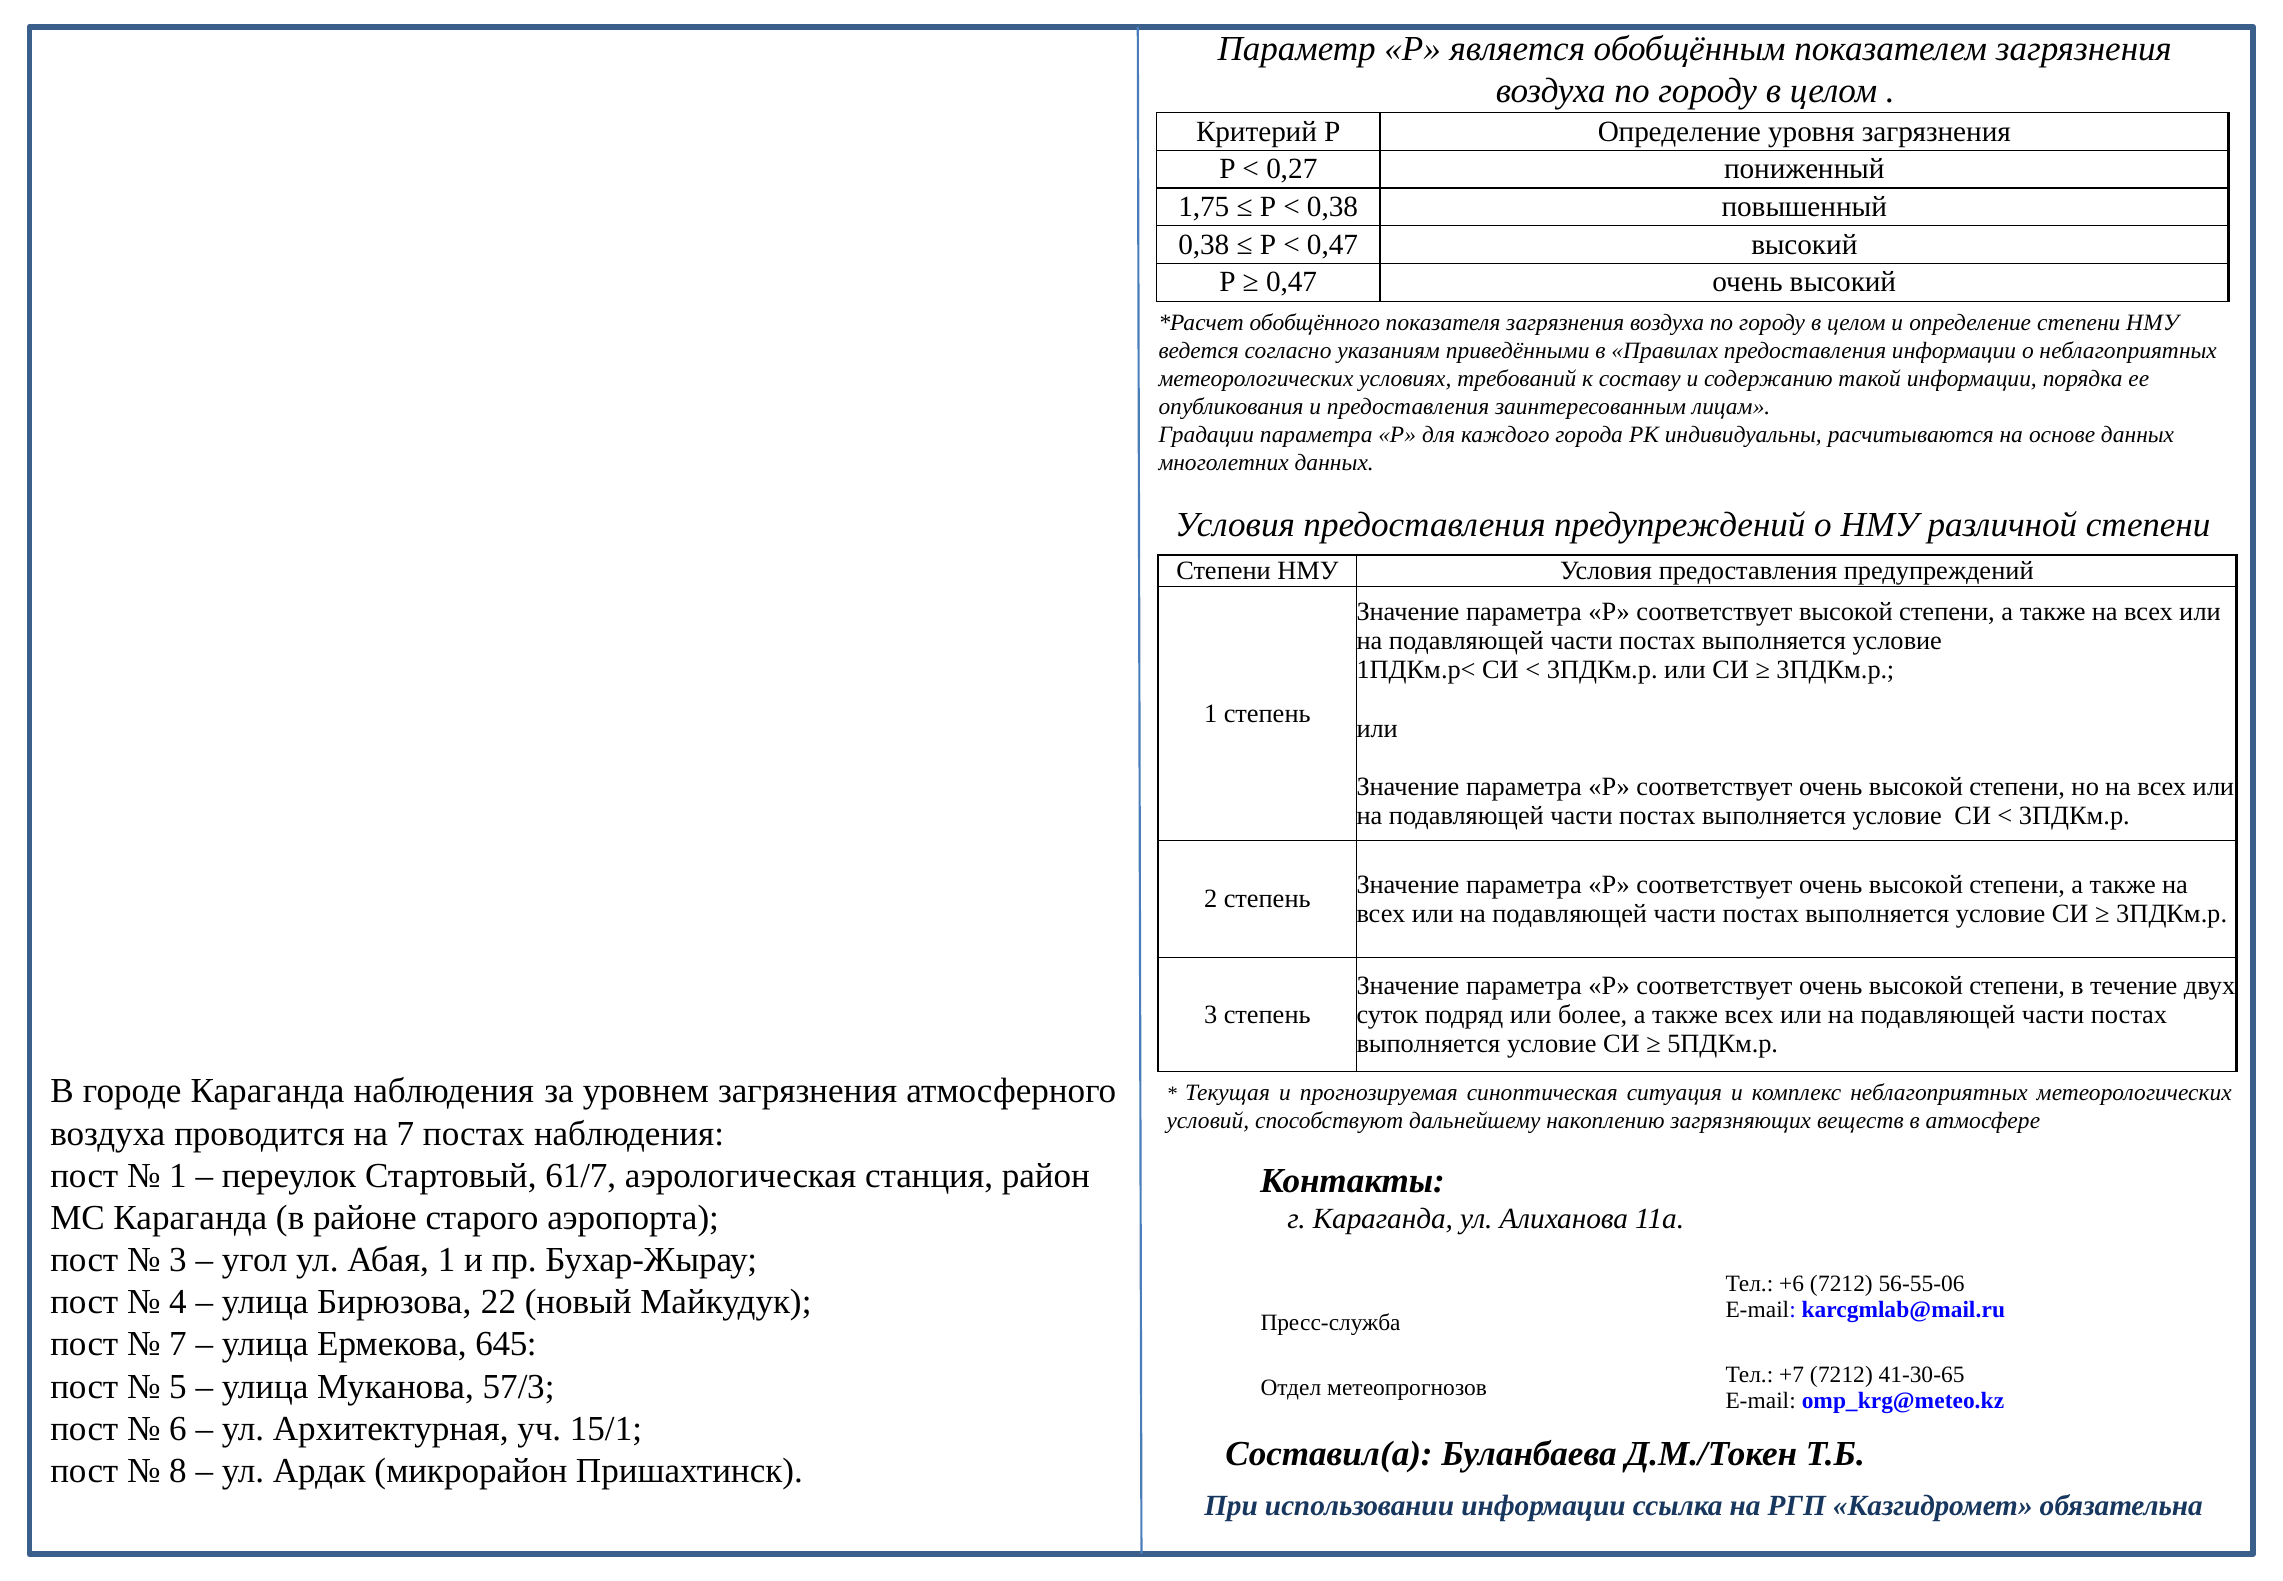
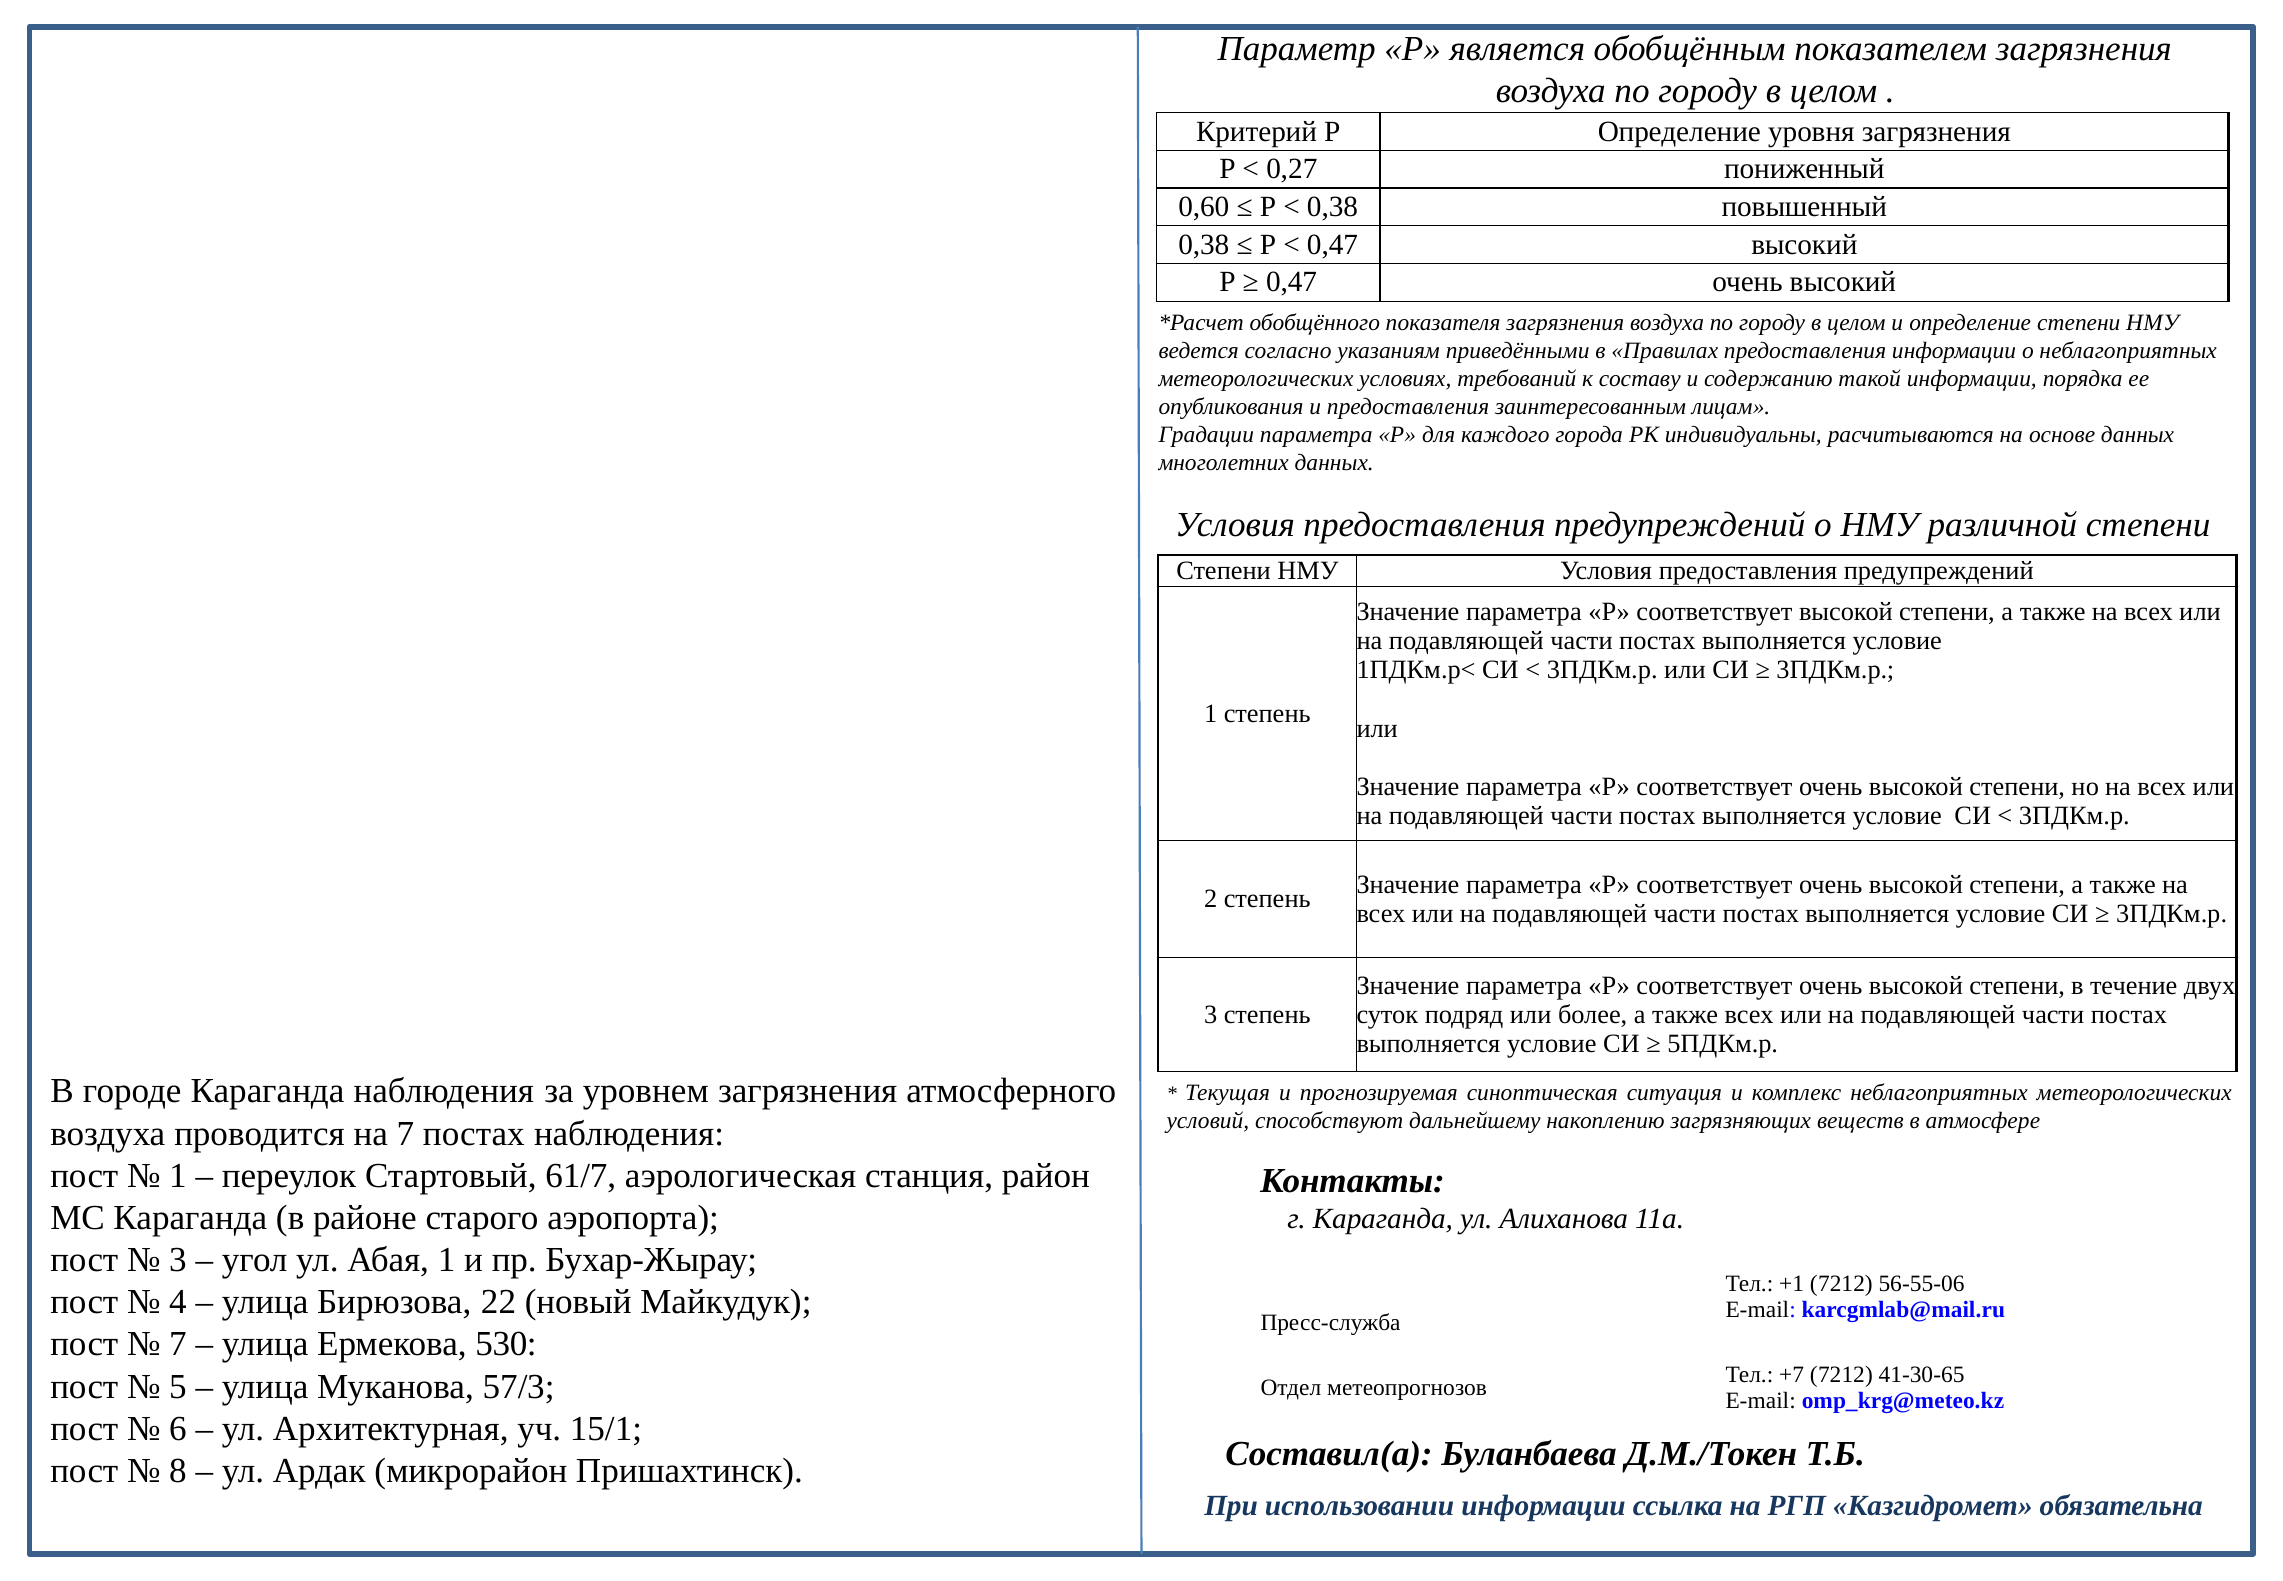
1,75: 1,75 -> 0,60
+6: +6 -> +1
645: 645 -> 530
